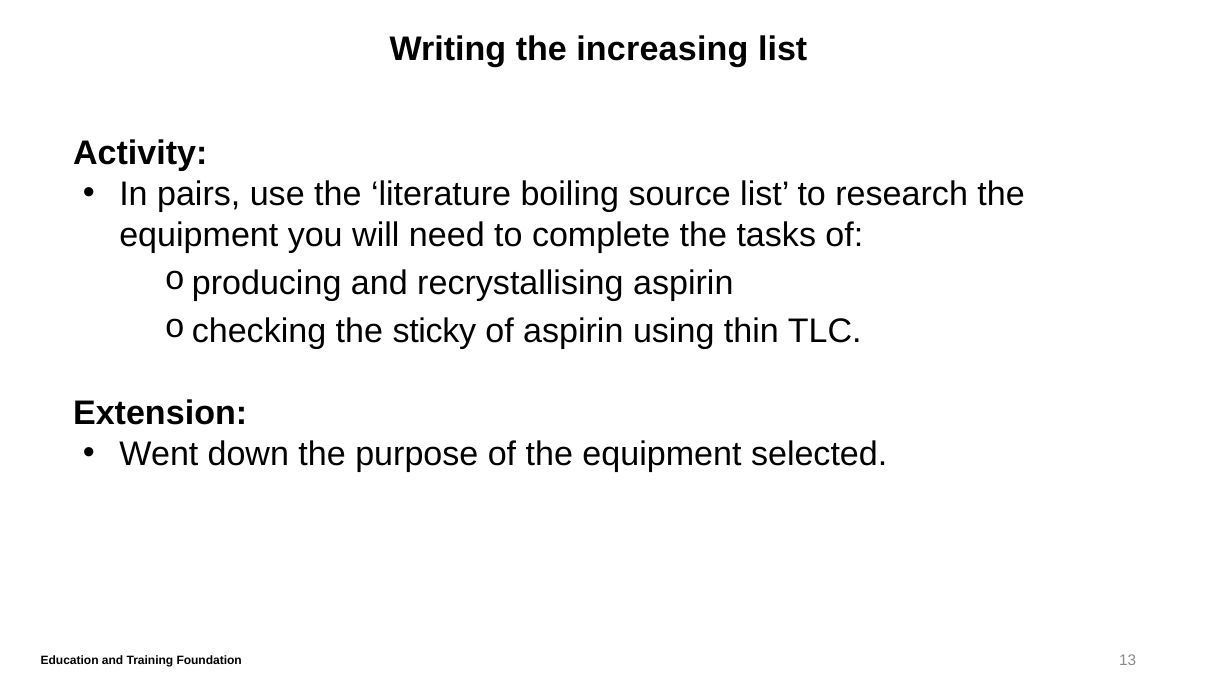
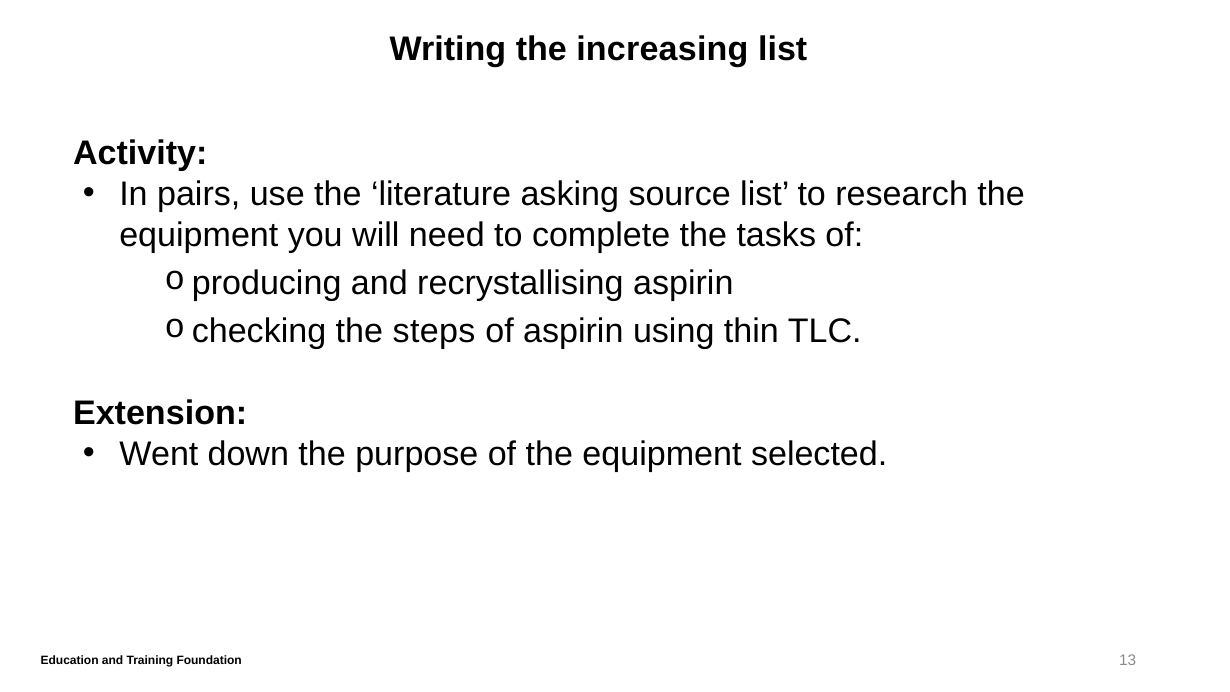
boiling: boiling -> asking
sticky: sticky -> steps
